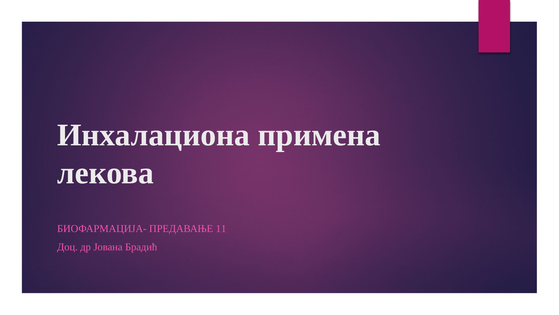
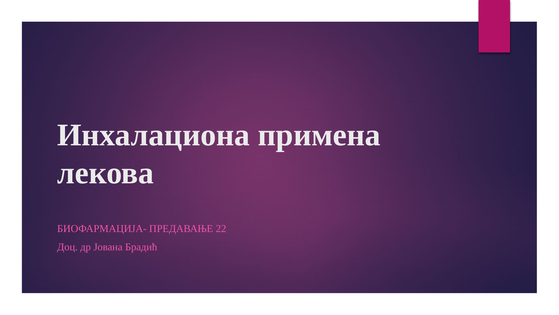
11: 11 -> 22
